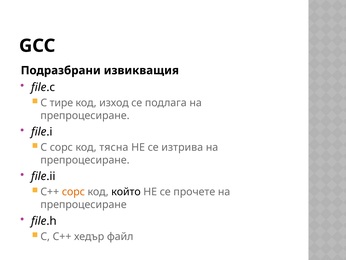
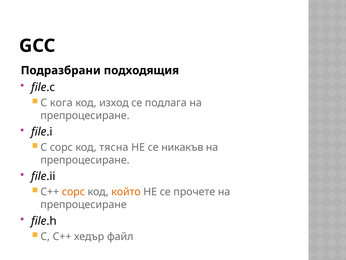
извикващия: извикващия -> подходящия
тире: тире -> кога
изтрива: изтрива -> никакъв
който colour: black -> orange
